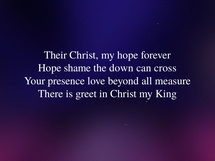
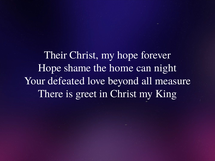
down: down -> home
cross: cross -> night
presence: presence -> defeated
